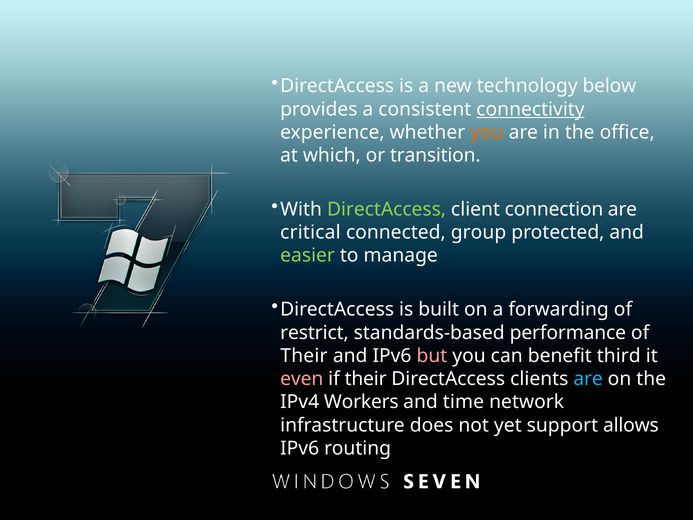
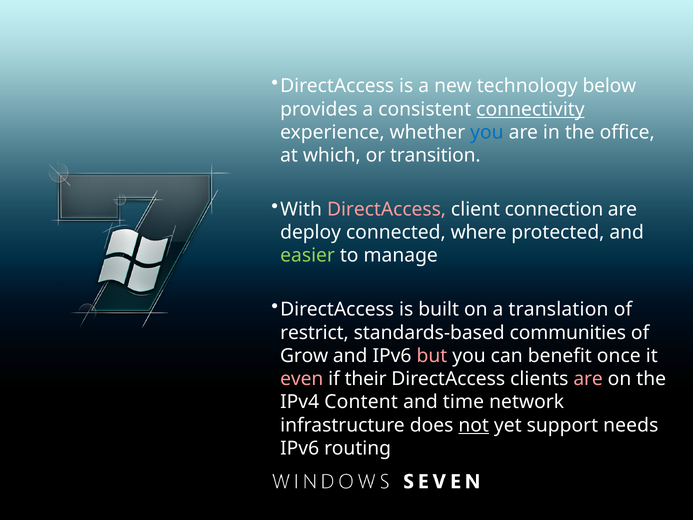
you at (487, 132) colour: orange -> blue
DirectAccess at (387, 209) colour: light green -> pink
critical: critical -> deploy
group: group -> where
forwarding: forwarding -> translation
performance: performance -> communities
Their at (304, 356): Their -> Grow
third: third -> once
are at (588, 379) colour: light blue -> pink
Workers: Workers -> Content
not underline: none -> present
allows: allows -> needs
